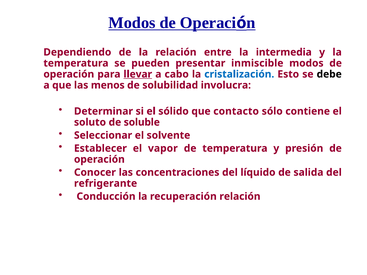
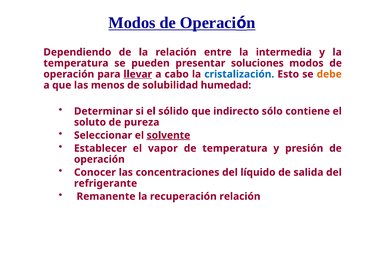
inmiscible: inmiscible -> soluciones
debe colour: black -> orange
involucra: involucra -> humedad
contacto: contacto -> indirecto
soluble: soluble -> pureza
solvente underline: none -> present
Conducción: Conducción -> Remanente
